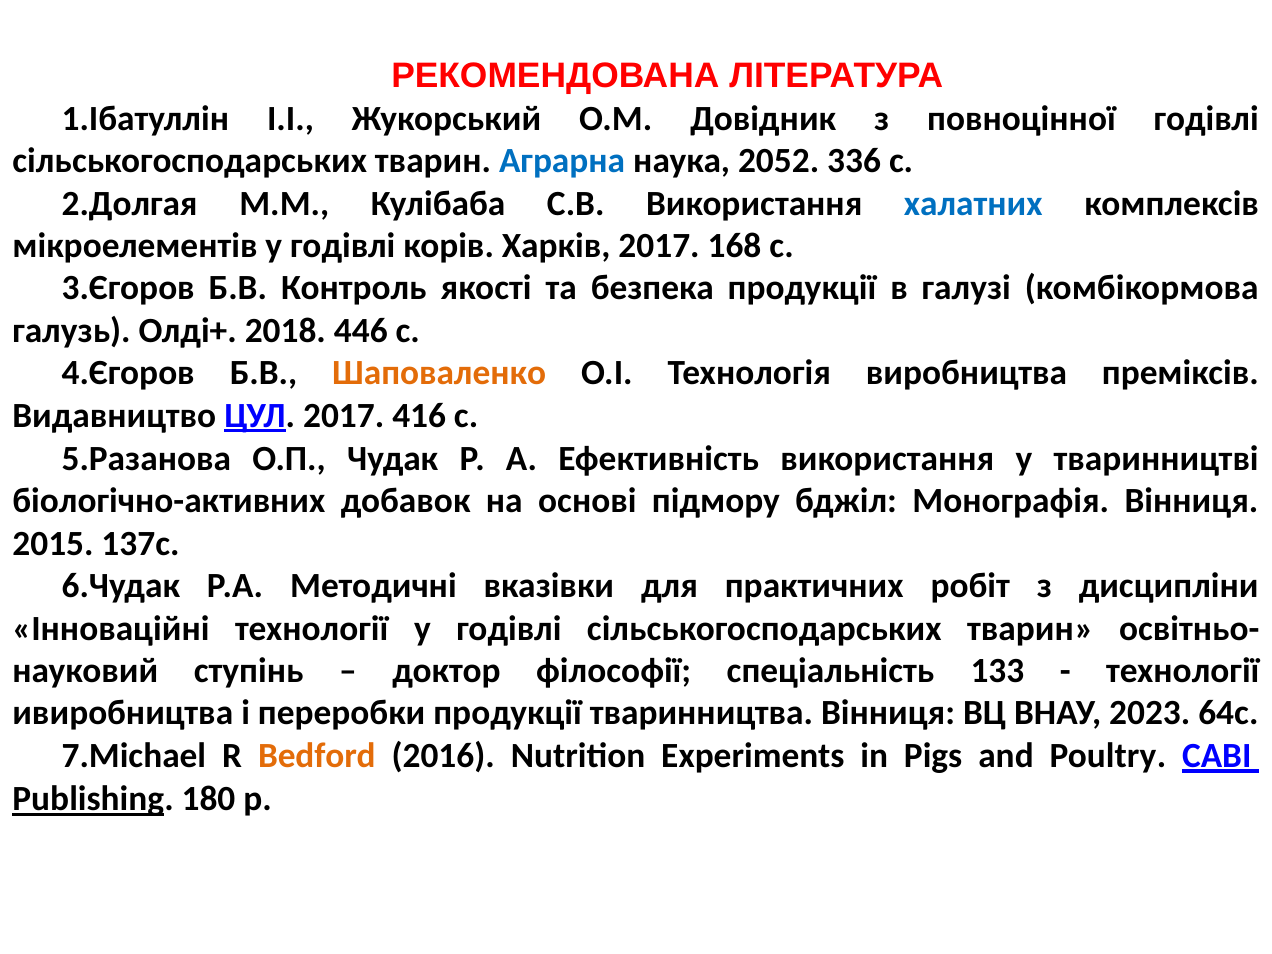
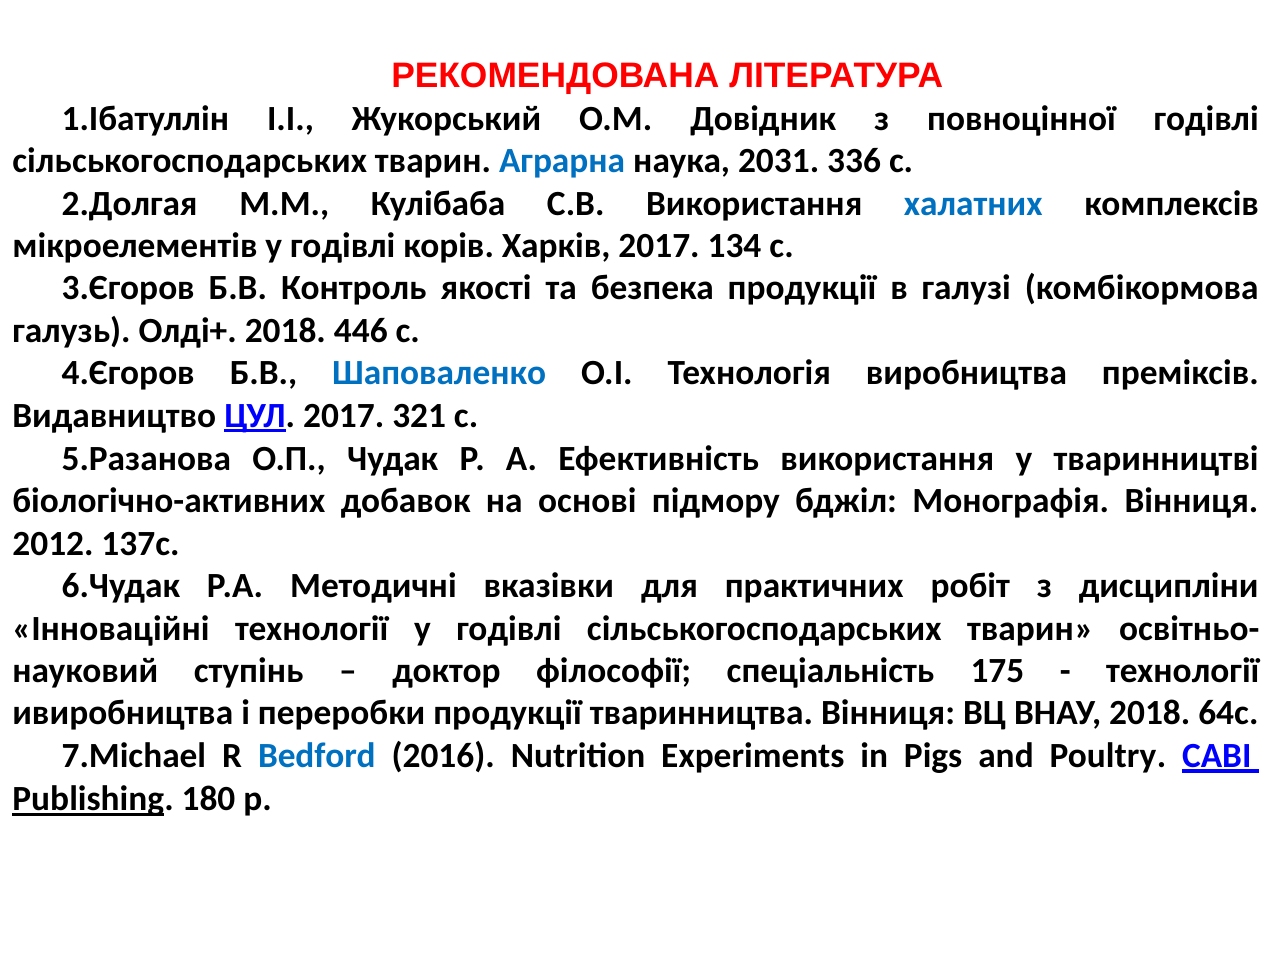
2052: 2052 -> 2031
168: 168 -> 134
Шаповаленко colour: orange -> blue
416: 416 -> 321
2015: 2015 -> 2012
133: 133 -> 175
ВНАУ 2023: 2023 -> 2018
Bedford colour: orange -> blue
